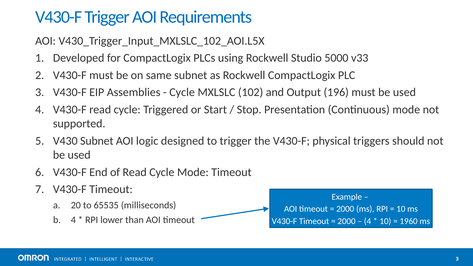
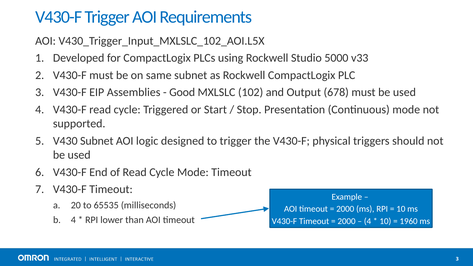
Cycle at (182, 92): Cycle -> Good
196: 196 -> 678
